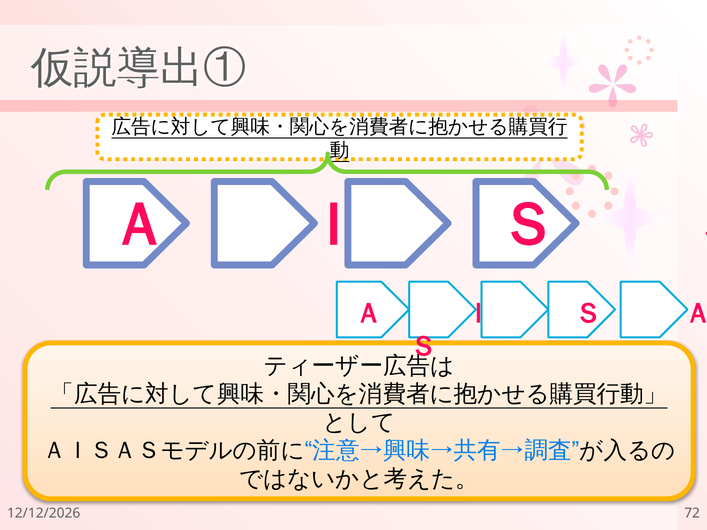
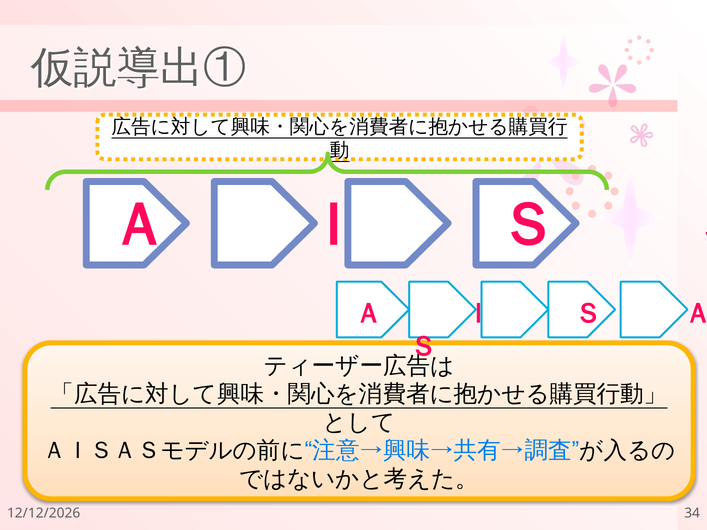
72: 72 -> 34
